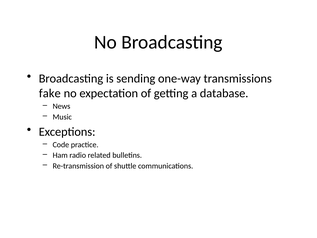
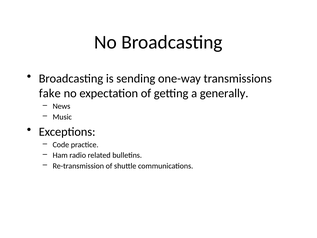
database: database -> generally
